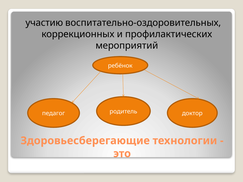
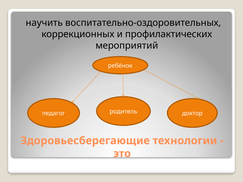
участию: участию -> научить
